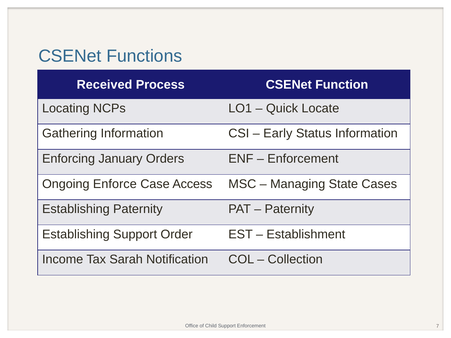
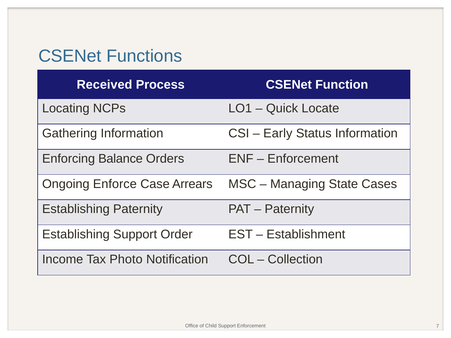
January: January -> Balance
Access: Access -> Arrears
Sarah: Sarah -> Photo
